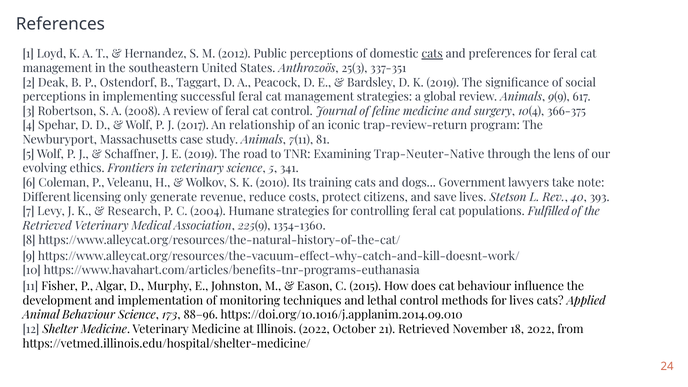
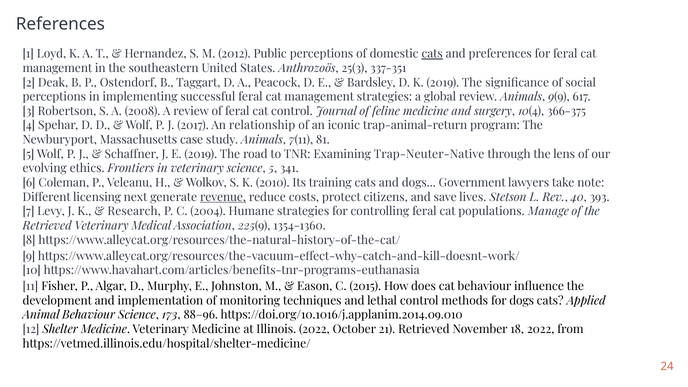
trap-review-return: trap-review-return -> trap-animal-return
only: only -> next
revenue underline: none -> present
Fulfilled: Fulfilled -> Manage
for lives: lives -> dogs
